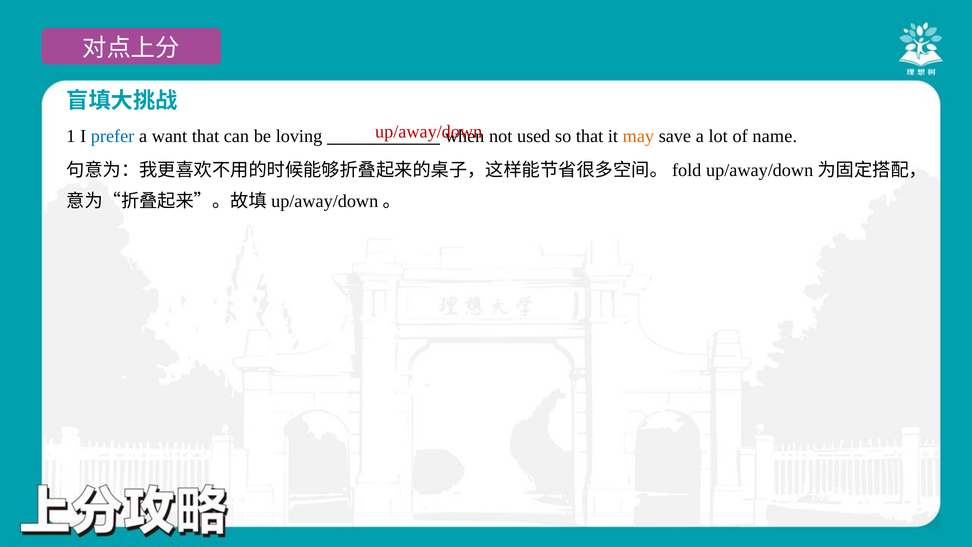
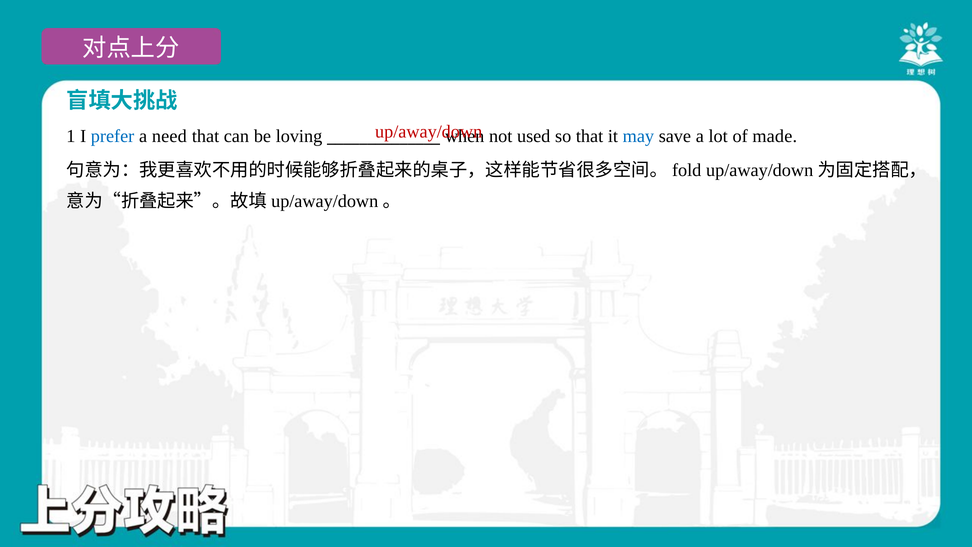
want: want -> need
may colour: orange -> blue
name: name -> made
